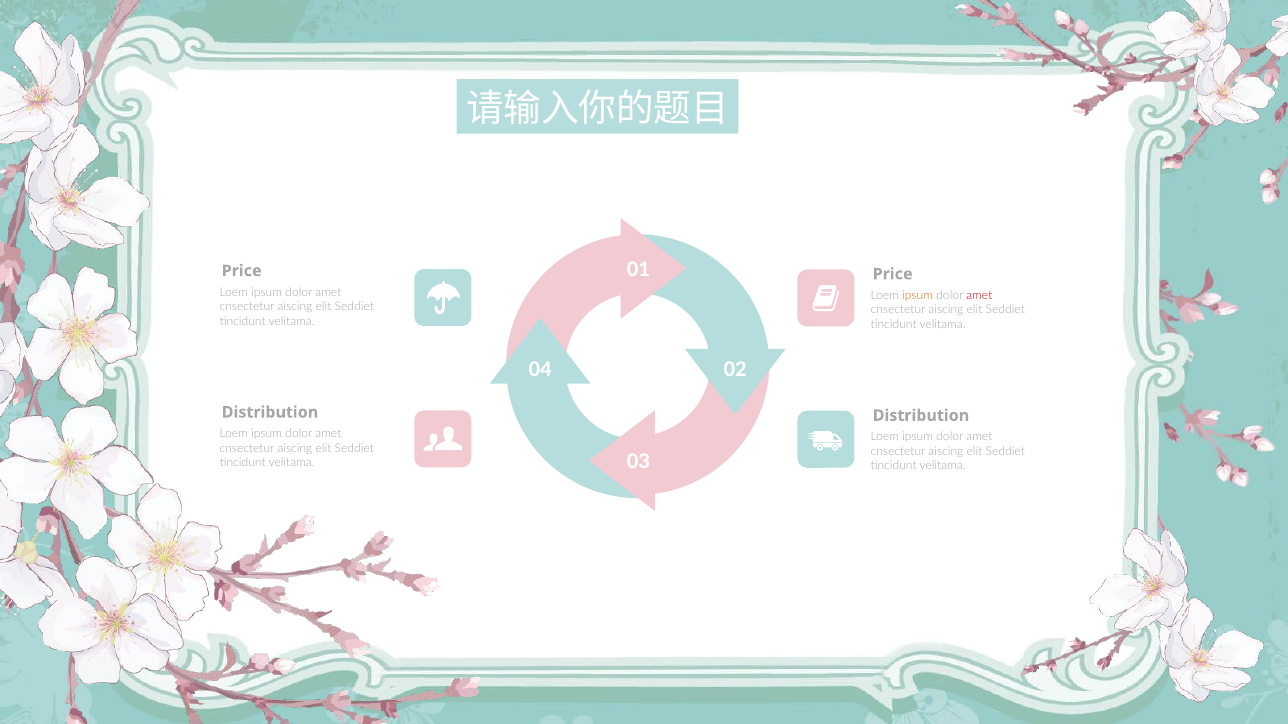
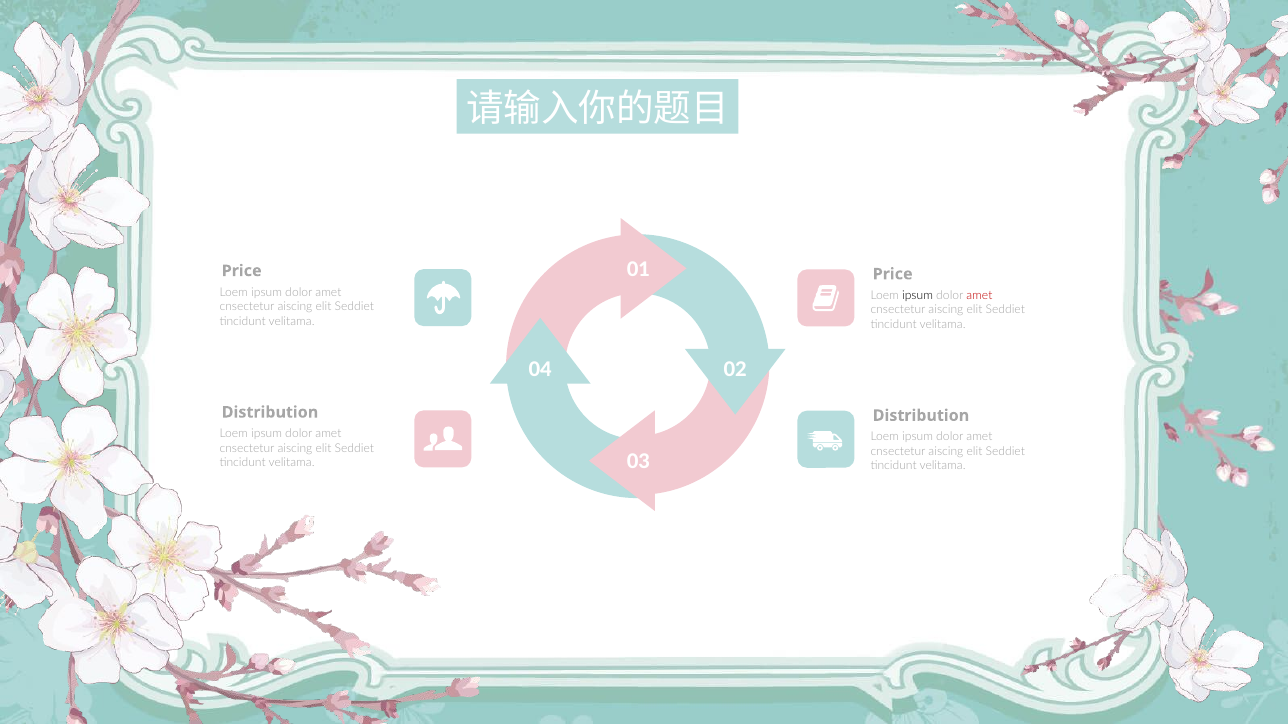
ipsum at (918, 296) colour: orange -> black
